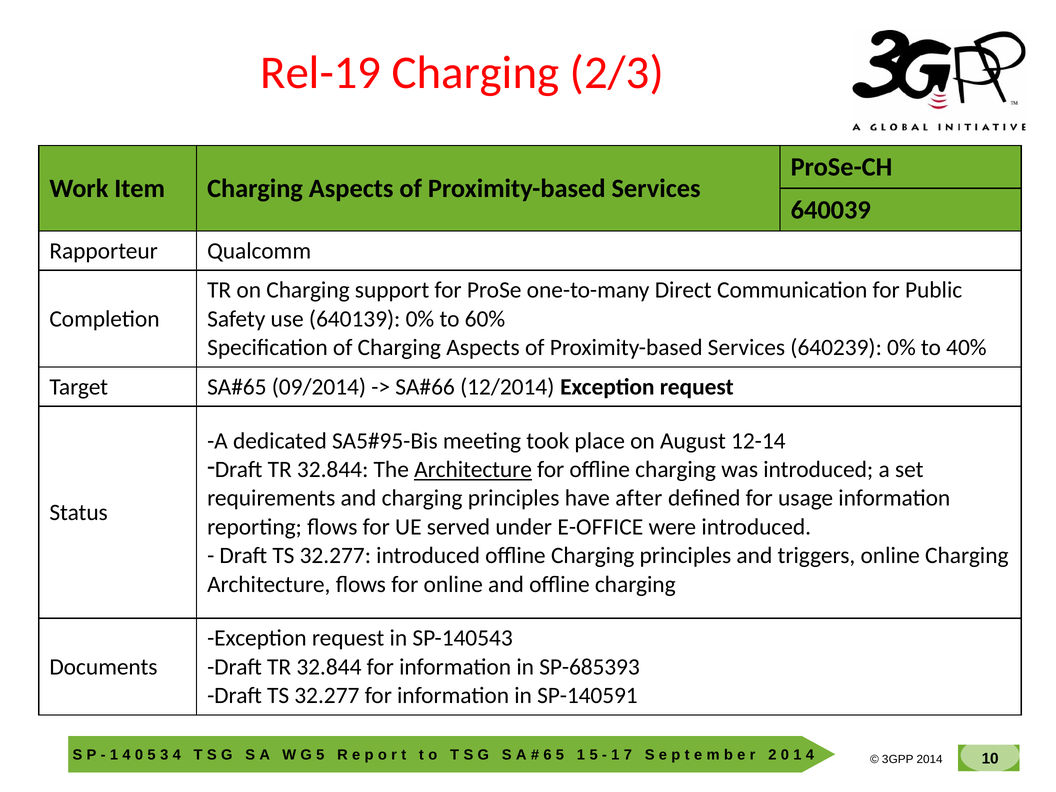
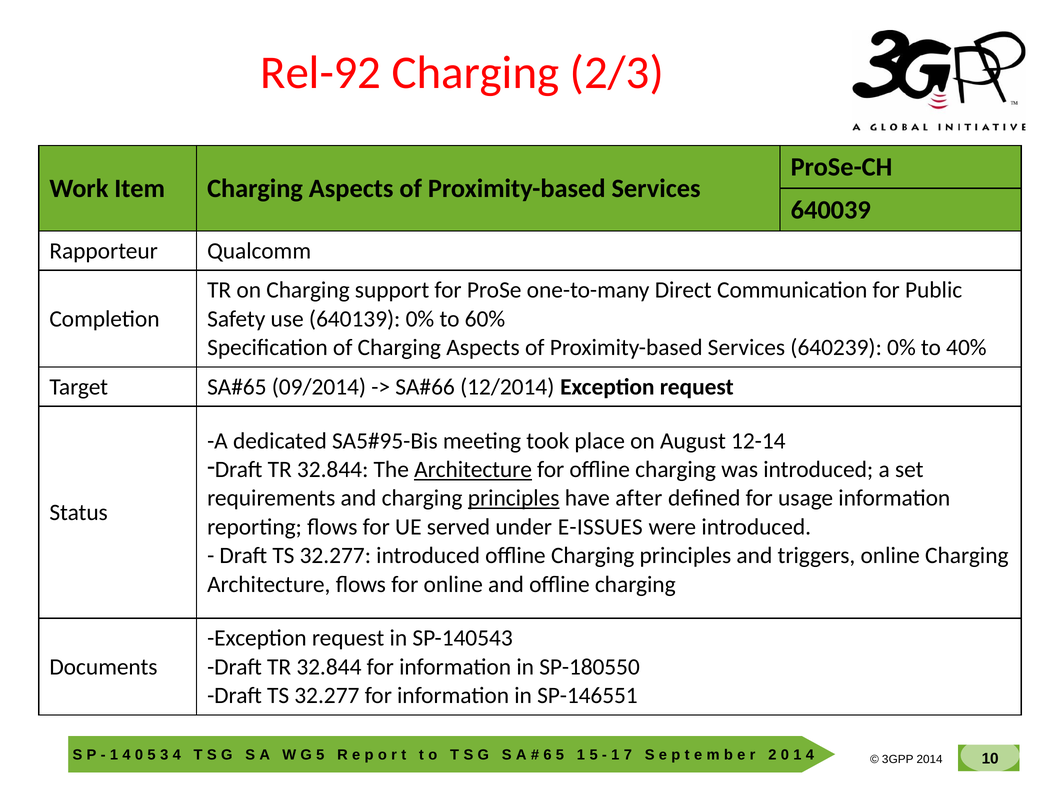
Rel-19: Rel-19 -> Rel-92
principles at (514, 498) underline: none -> present
E-OFFICE: E-OFFICE -> E-ISSUES
SP-685393: SP-685393 -> SP-180550
SP-140591: SP-140591 -> SP-146551
